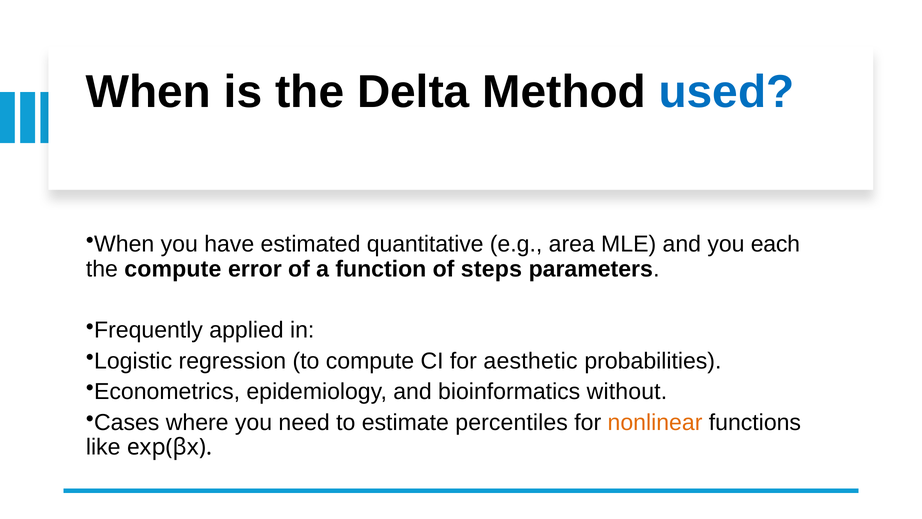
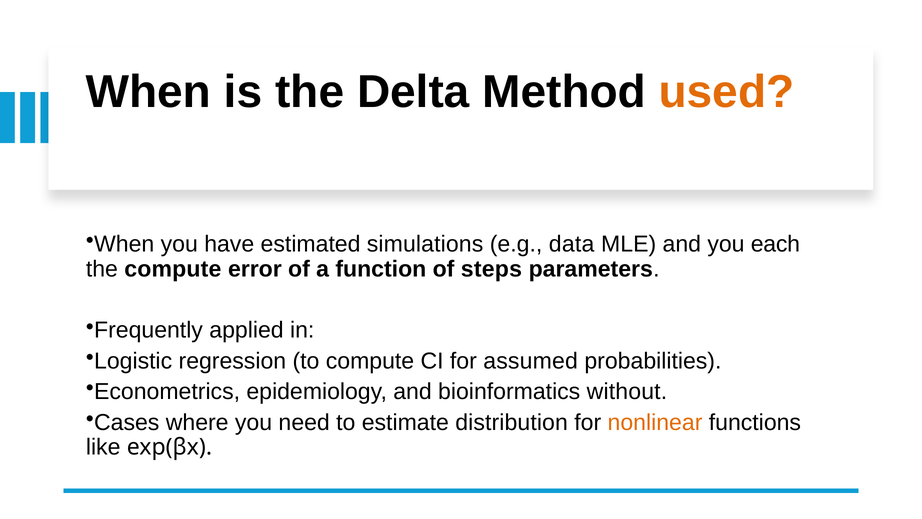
used colour: blue -> orange
quantitative: quantitative -> simulations
area: area -> data
aesthetic: aesthetic -> assumed
percentiles: percentiles -> distribution
